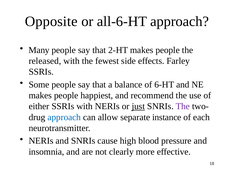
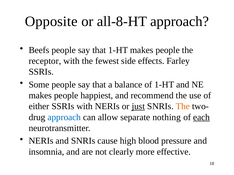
all-6-HT: all-6-HT -> all-8-HT
Many: Many -> Beefs
that 2-HT: 2-HT -> 1-HT
released: released -> receptor
of 6-HT: 6-HT -> 1-HT
The at (183, 107) colour: purple -> orange
instance: instance -> nothing
each underline: none -> present
